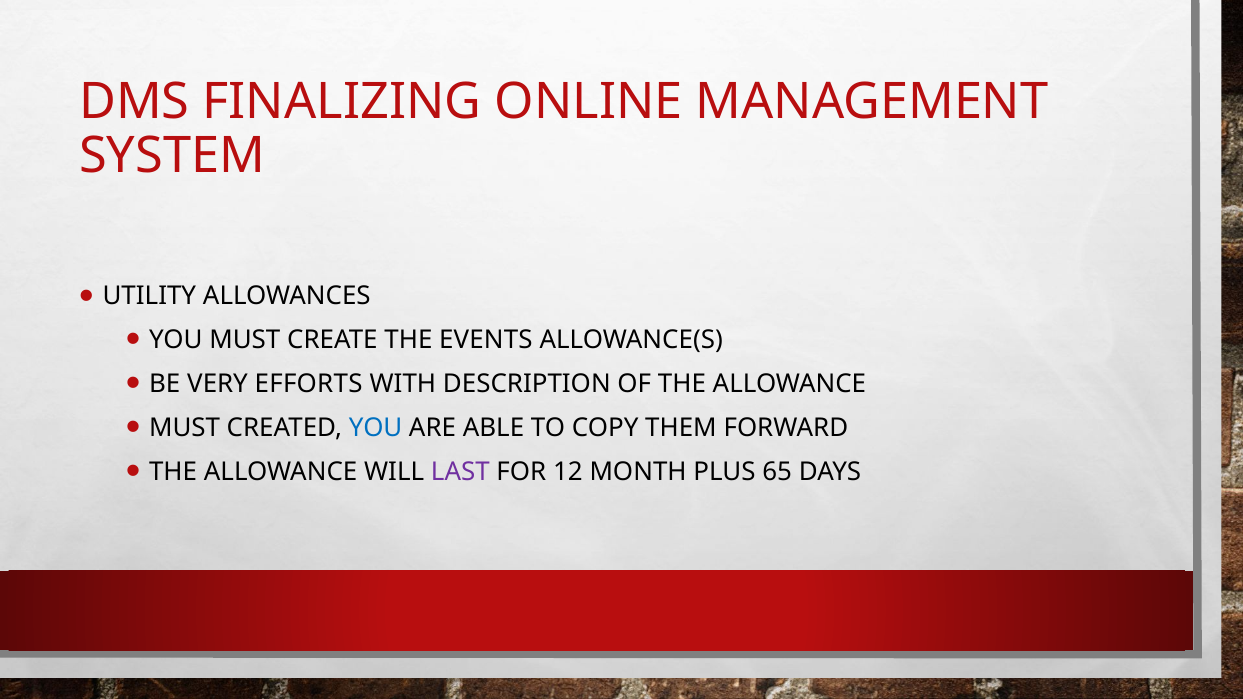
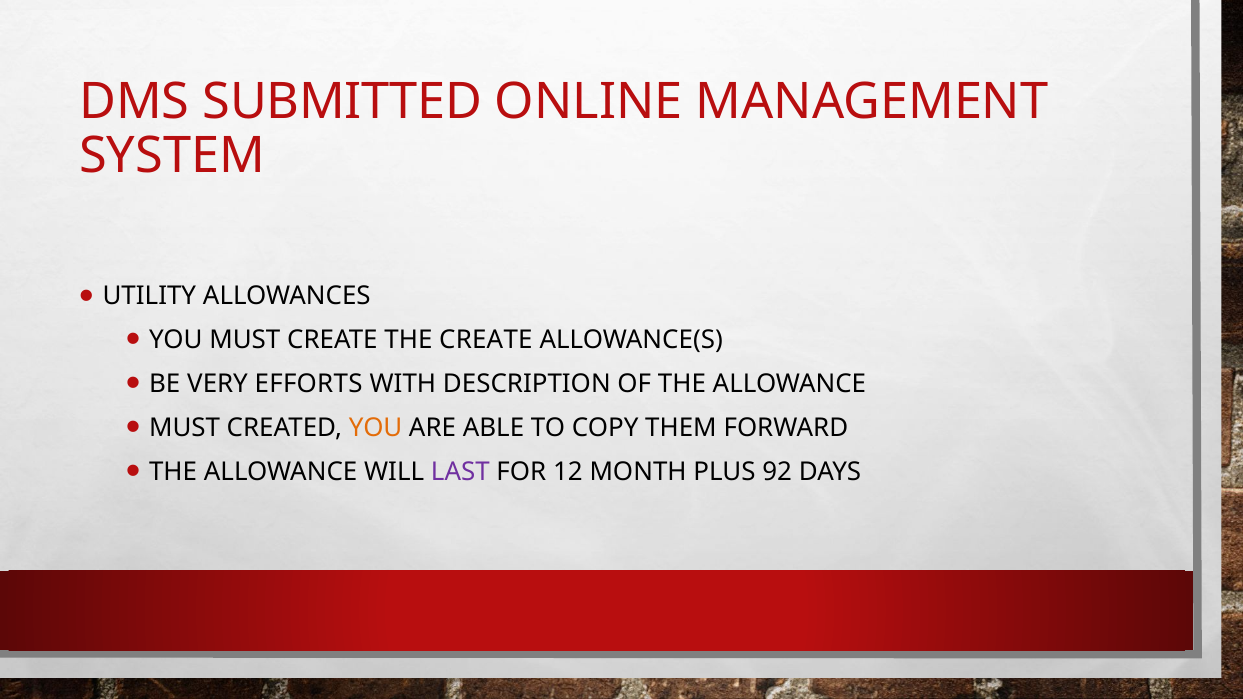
FINALIZING: FINALIZING -> SUBMITTED
THE EVENTS: EVENTS -> CREATE
YOU at (376, 428) colour: blue -> orange
65: 65 -> 92
